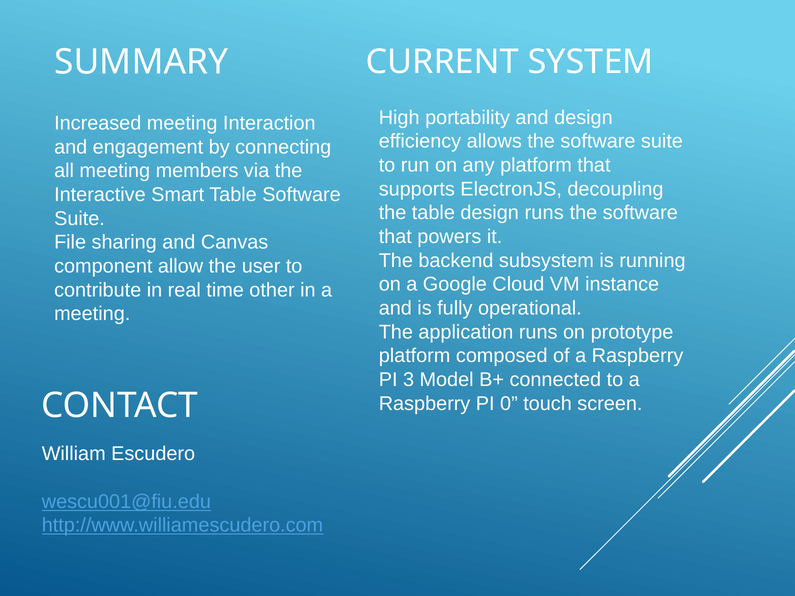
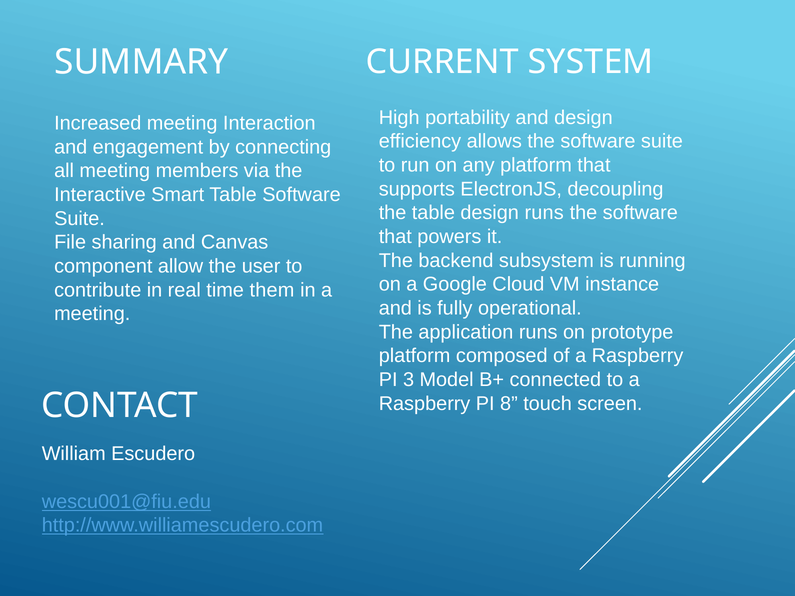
other: other -> them
0: 0 -> 8
